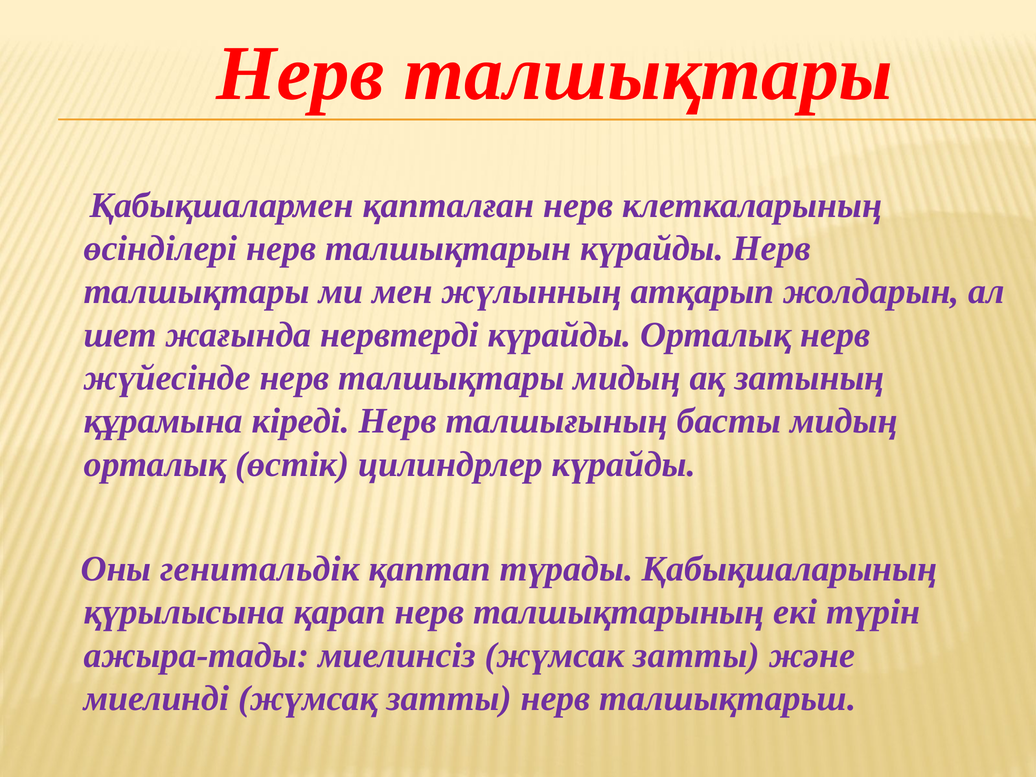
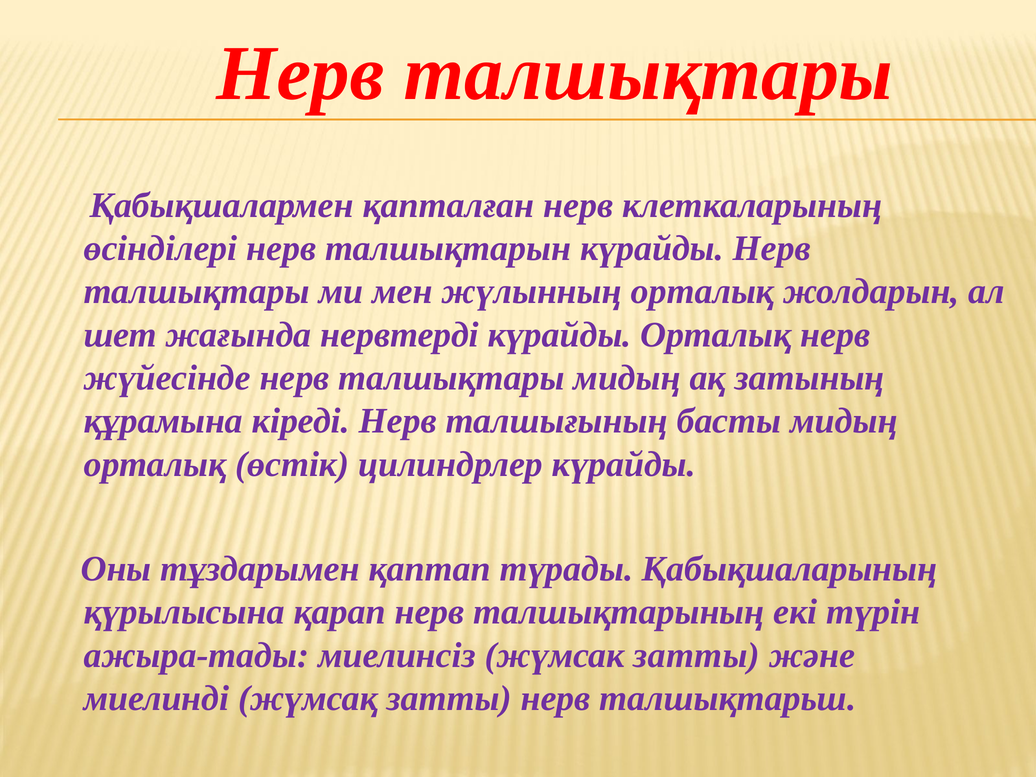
жүлынның атқарып: атқарып -> орталық
генитальдік: генитальдік -> тұздарымен
